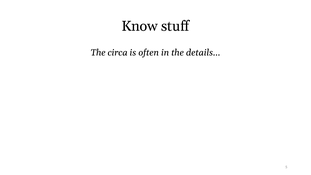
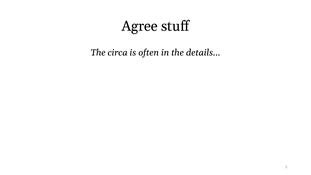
Know: Know -> Agree
